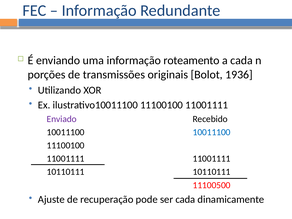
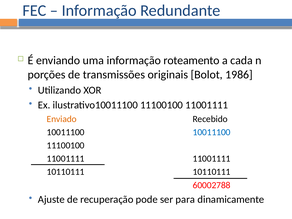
1936: 1936 -> 1986
Enviado colour: purple -> orange
11100500: 11100500 -> 60002788
ser cada: cada -> para
